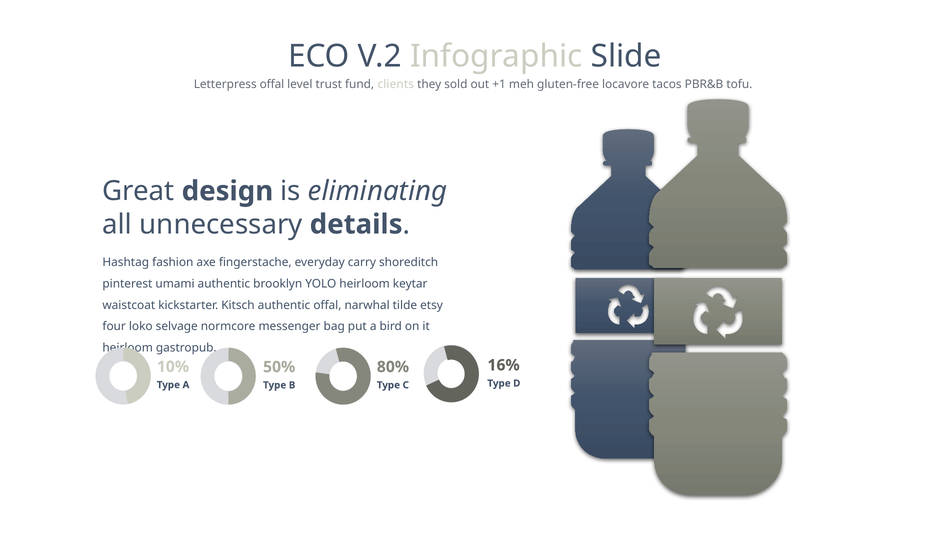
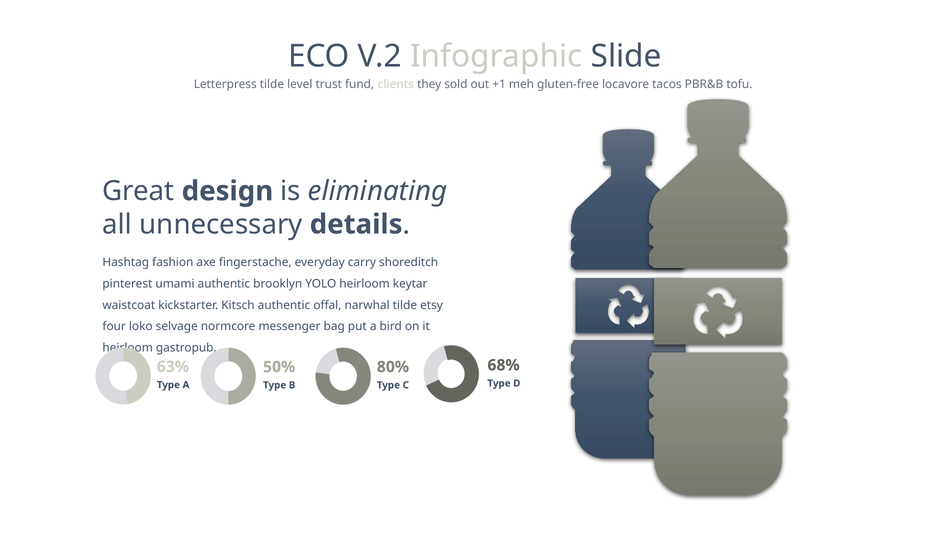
Letterpress offal: offal -> tilde
16%: 16% -> 68%
10%: 10% -> 63%
